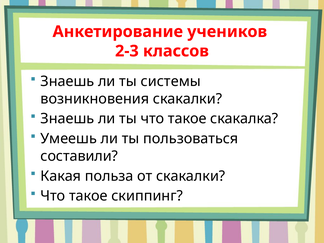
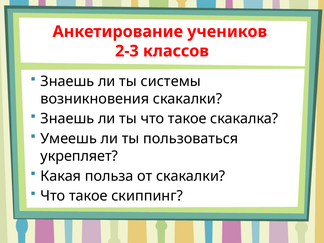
составили: составили -> укрепляет
